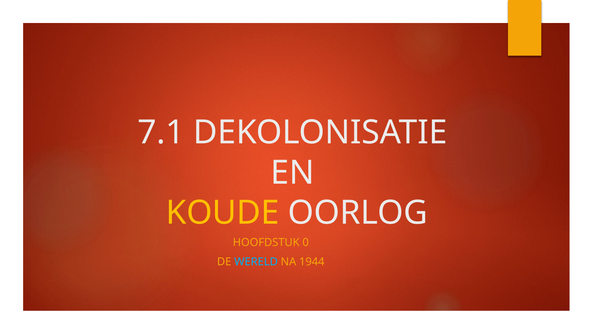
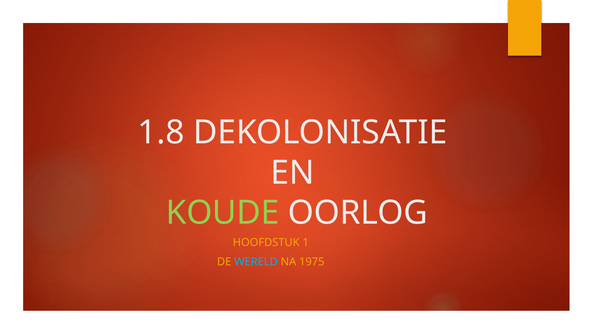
7.1: 7.1 -> 1.8
KOUDE colour: yellow -> light green
0: 0 -> 1
1944: 1944 -> 1975
